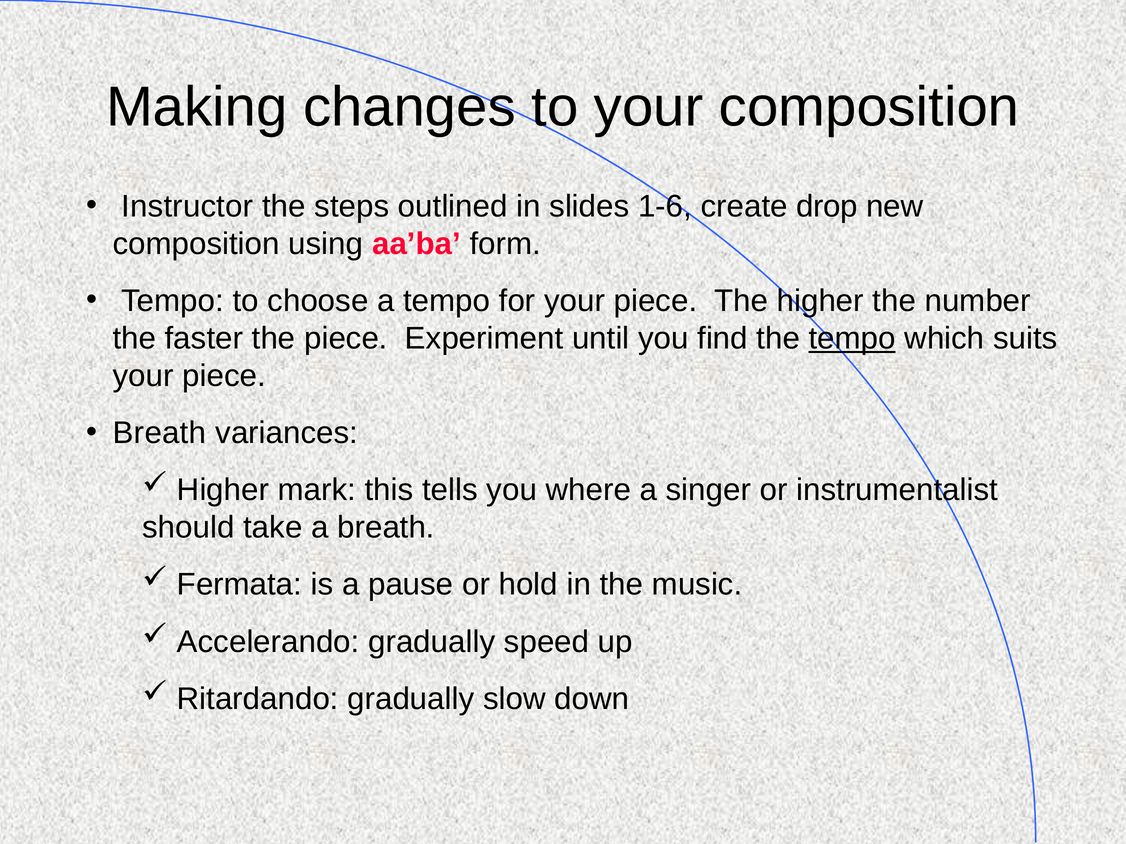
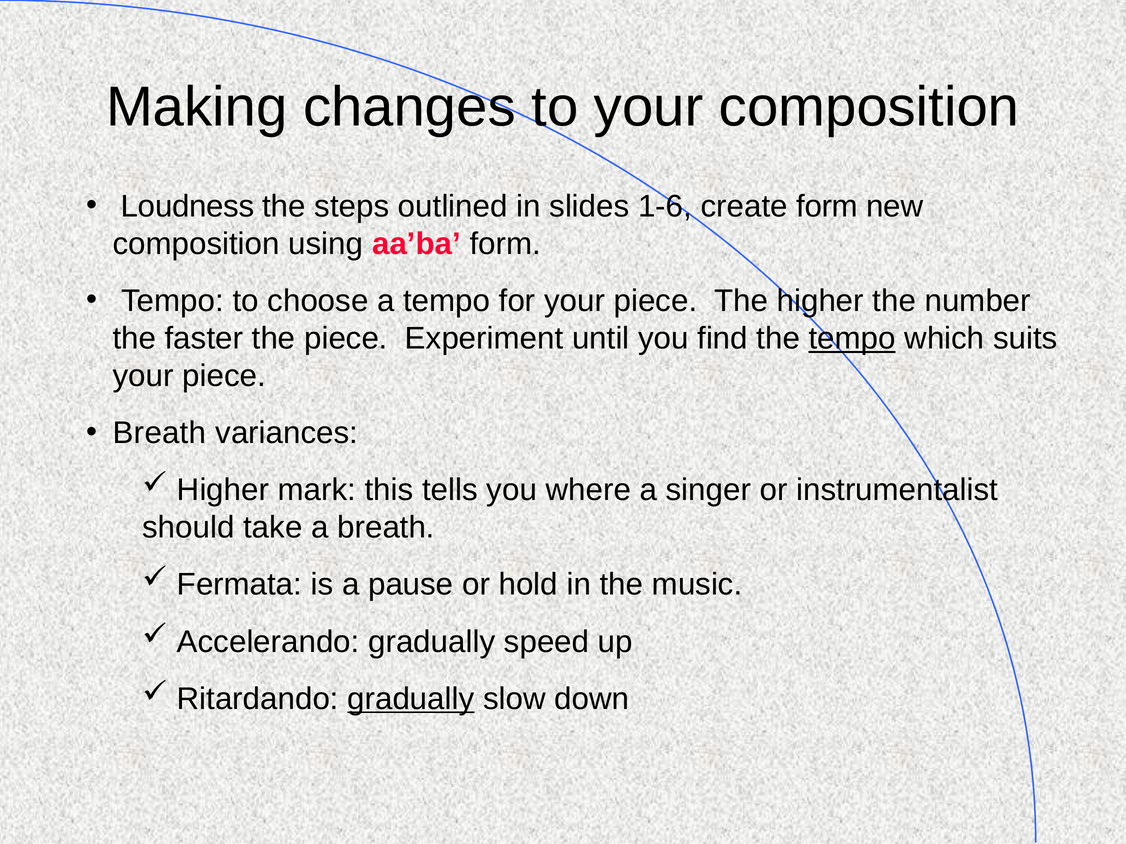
Instructor: Instructor -> Loudness
create drop: drop -> form
gradually at (411, 699) underline: none -> present
